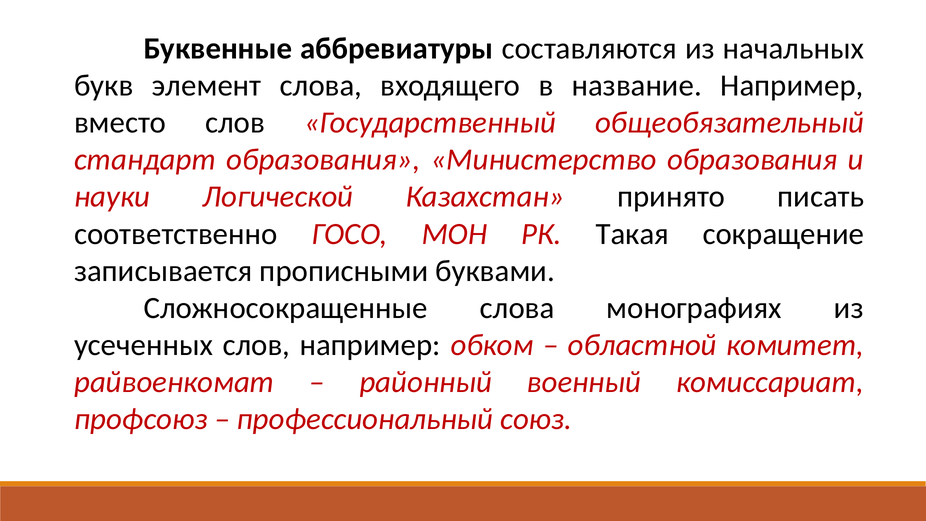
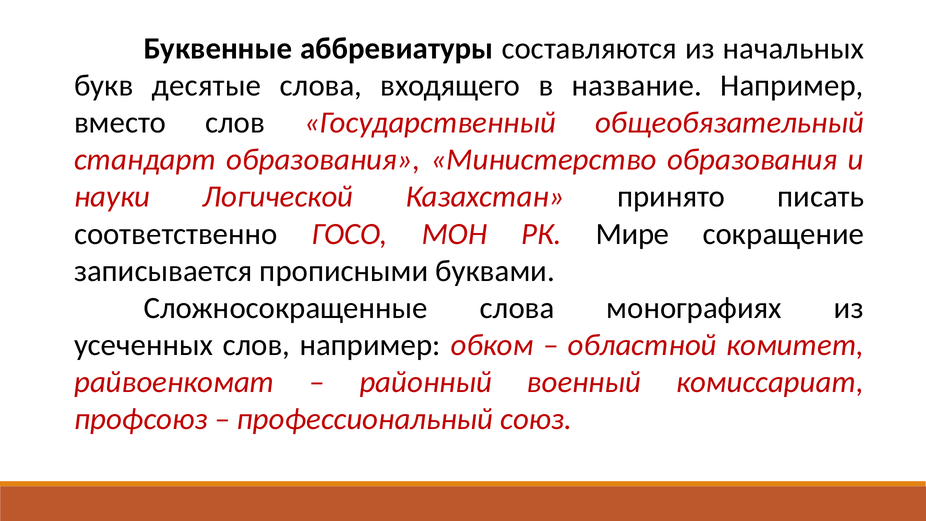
элемент: элемент -> десятые
Такая: Такая -> Мире
